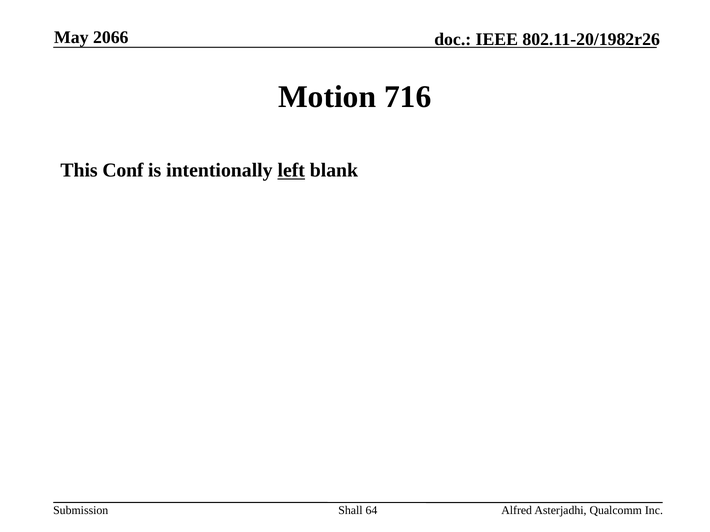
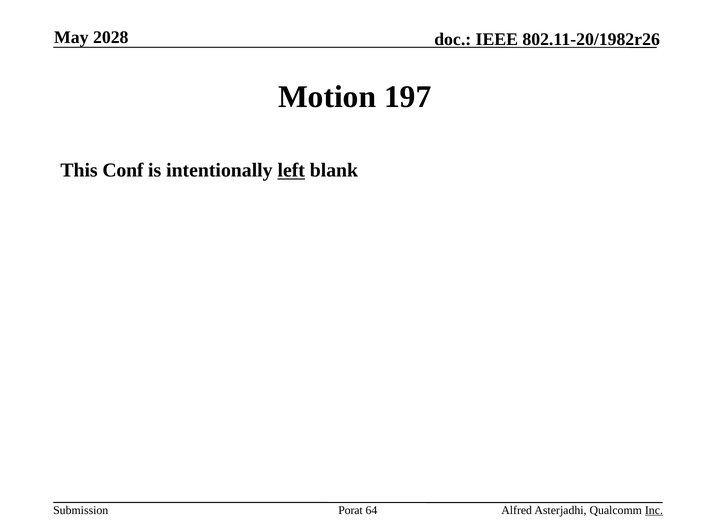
2066: 2066 -> 2028
716: 716 -> 197
Shall: Shall -> Porat
Inc underline: none -> present
